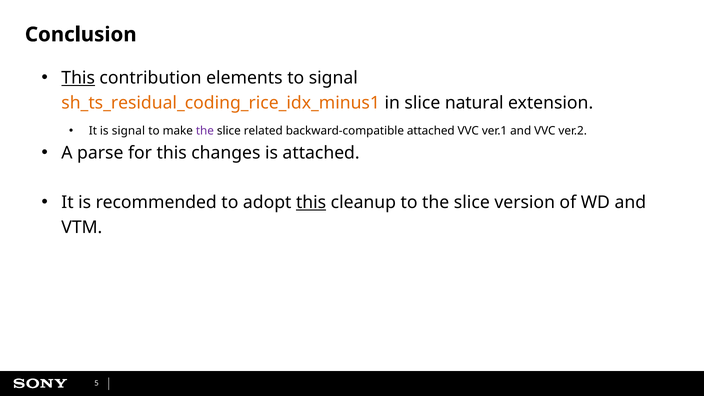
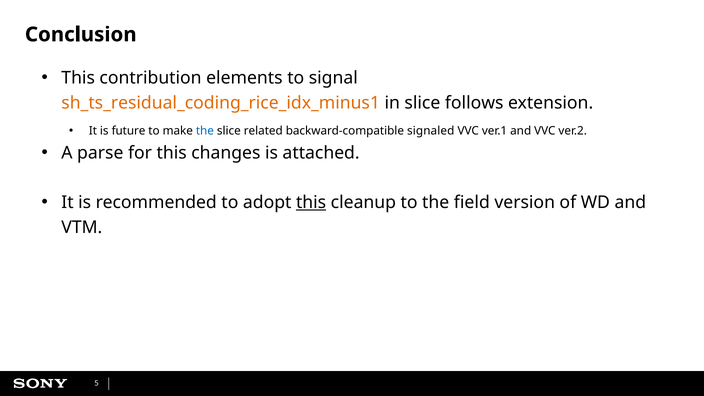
This at (78, 78) underline: present -> none
natural: natural -> follows
is signal: signal -> future
the at (205, 131) colour: purple -> blue
backward-compatible attached: attached -> signaled
to the slice: slice -> field
